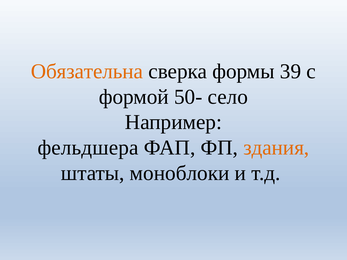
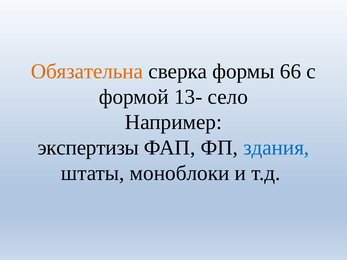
39: 39 -> 66
50-: 50- -> 13-
фельдшера: фельдшера -> экспертизы
здания colour: orange -> blue
